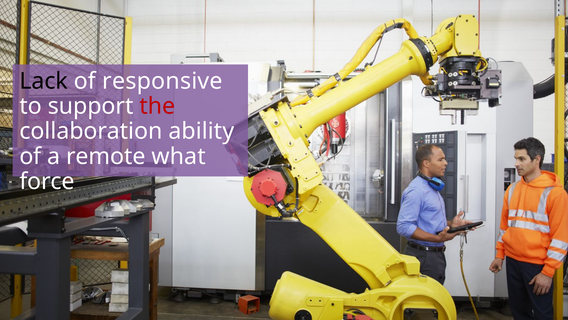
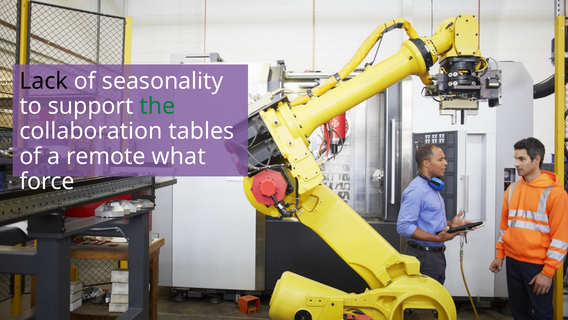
responsive: responsive -> seasonality
the colour: red -> green
ability: ability -> tables
